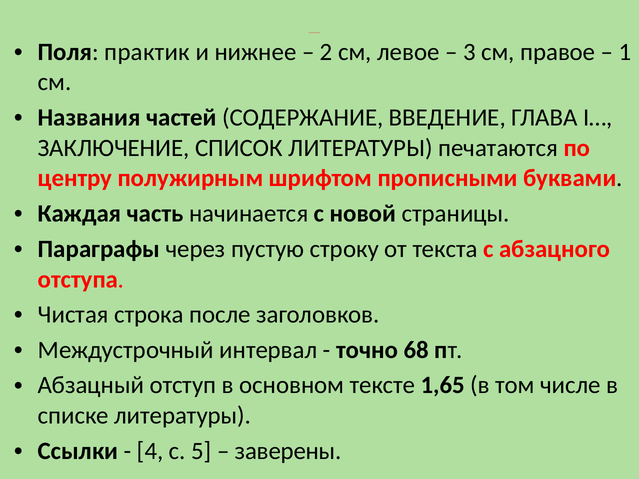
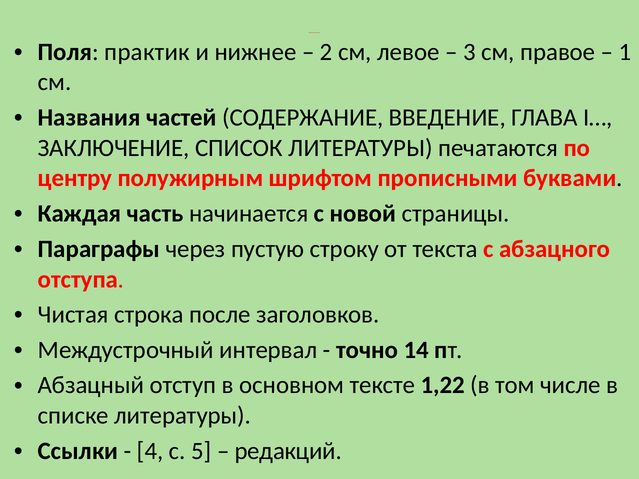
68: 68 -> 14
1,65: 1,65 -> 1,22
заверены: заверены -> редакций
